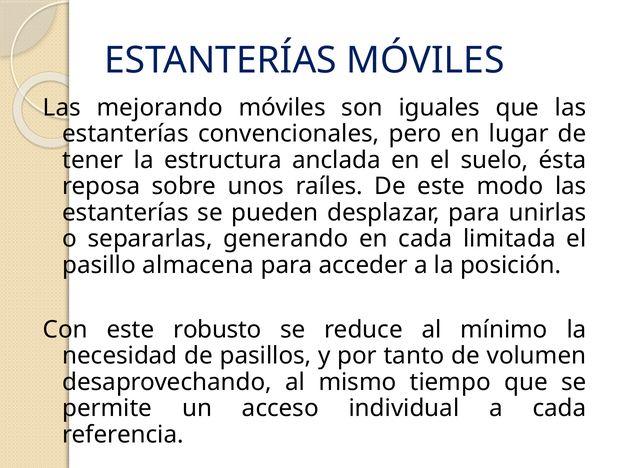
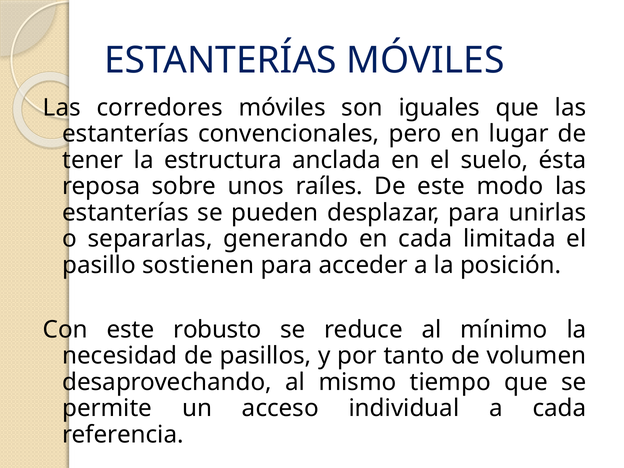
mejorando: mejorando -> corredores
almacena: almacena -> sostienen
